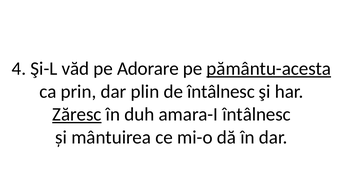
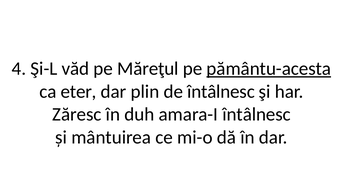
Adorare: Adorare -> Măreţul
prin: prin -> eter
Zăresc underline: present -> none
